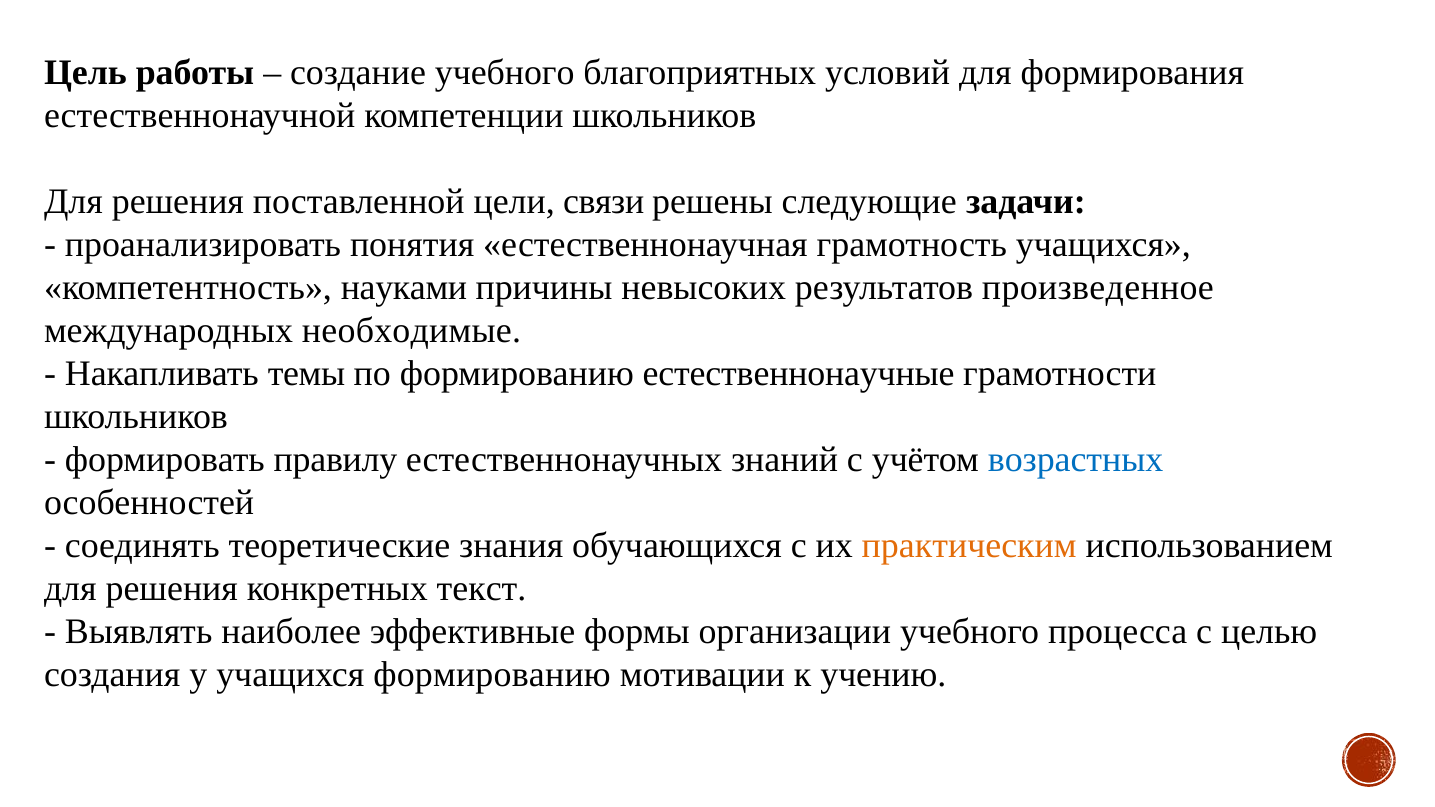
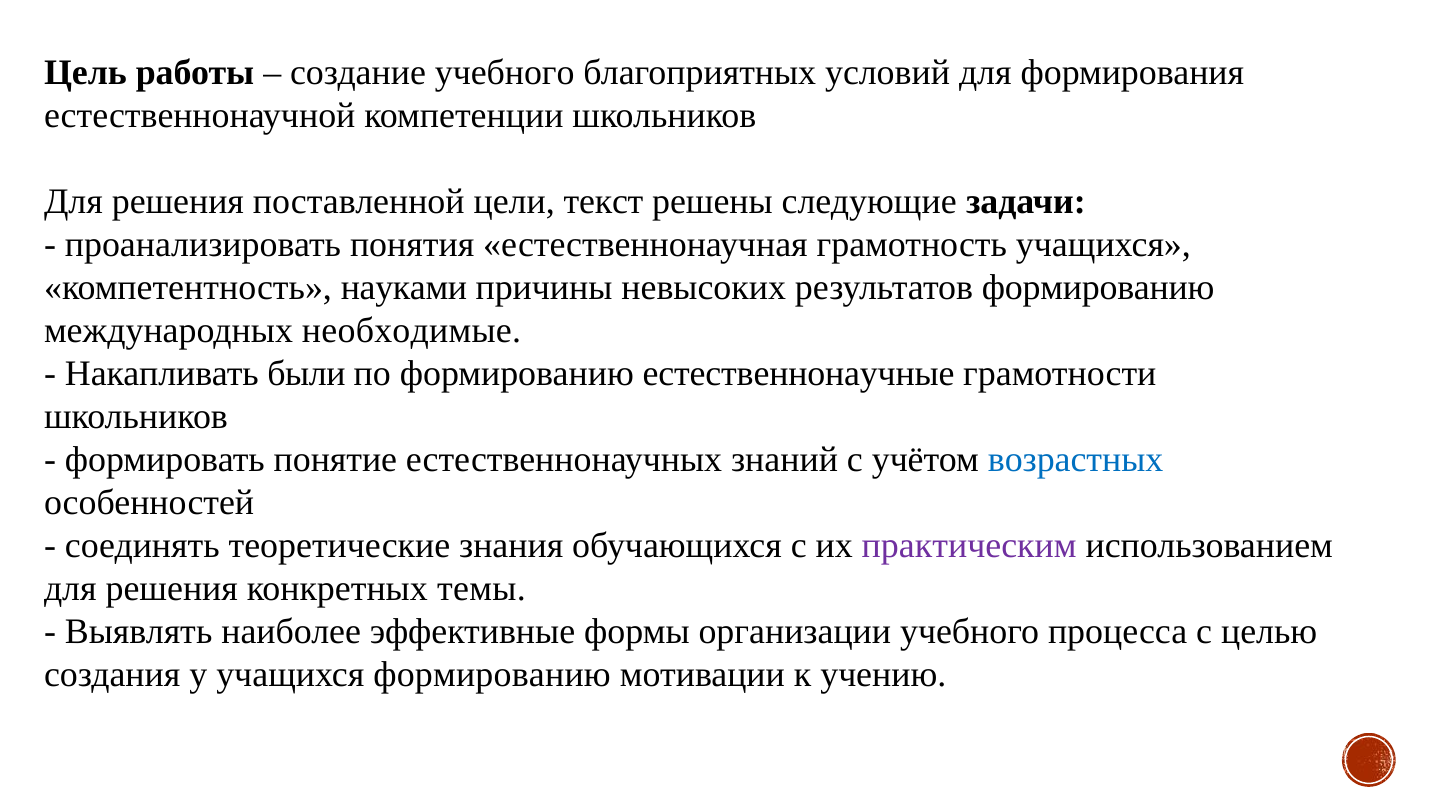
связи: связи -> текст
результатов произведенное: произведенное -> формированию
темы: темы -> были
правилу: правилу -> понятие
практическим colour: orange -> purple
текст: текст -> темы
